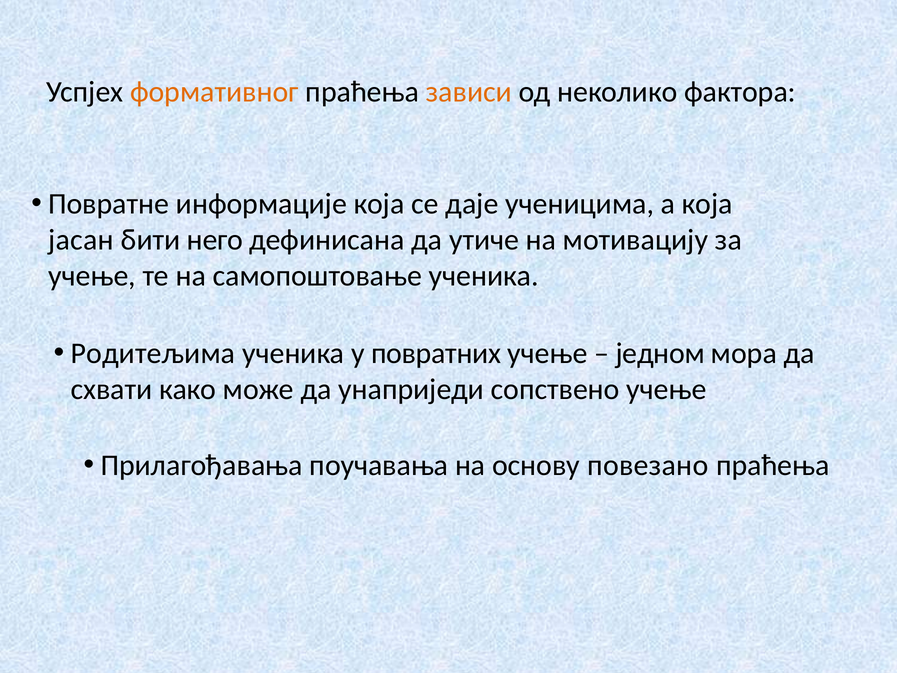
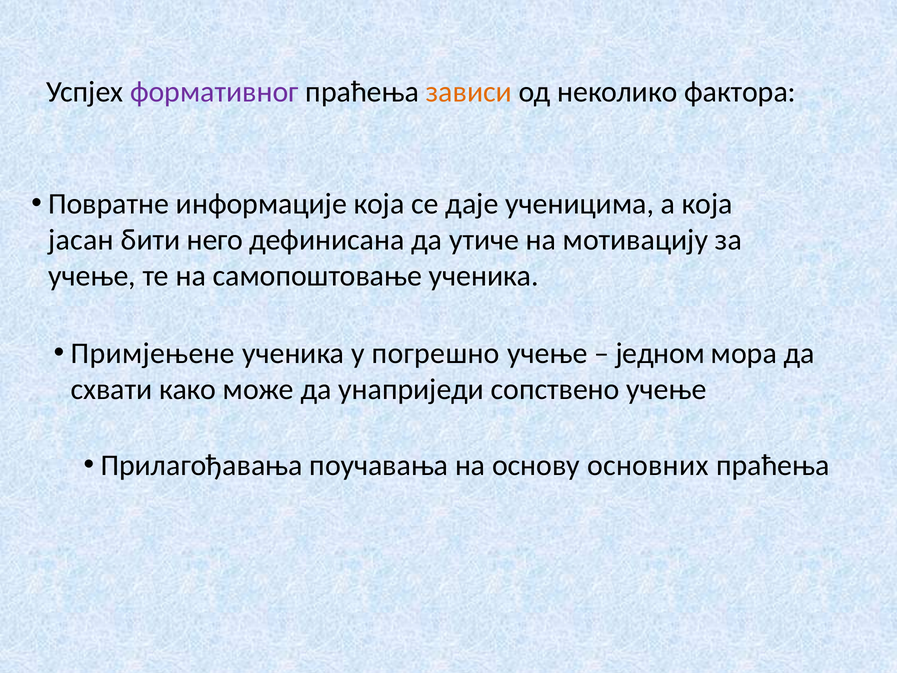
формативног colour: orange -> purple
Родитељима: Родитељима -> Примјењене
повратних: повратних -> погрешно
повезано: повезано -> основних
